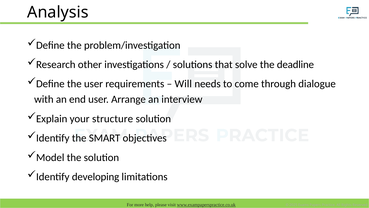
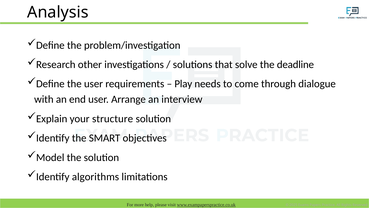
Will: Will -> Play
developing: developing -> algorithms
